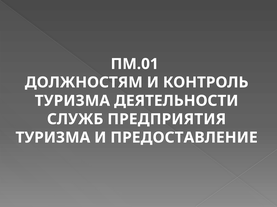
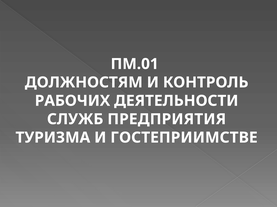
ТУРИЗМА at (72, 101): ТУРИЗМА -> РАБОЧИХ
ПРЕДОСТАВЛЕНИЕ: ПРЕДОСТАВЛЕНИЕ -> ГОСТЕПРИИМСТВЕ
